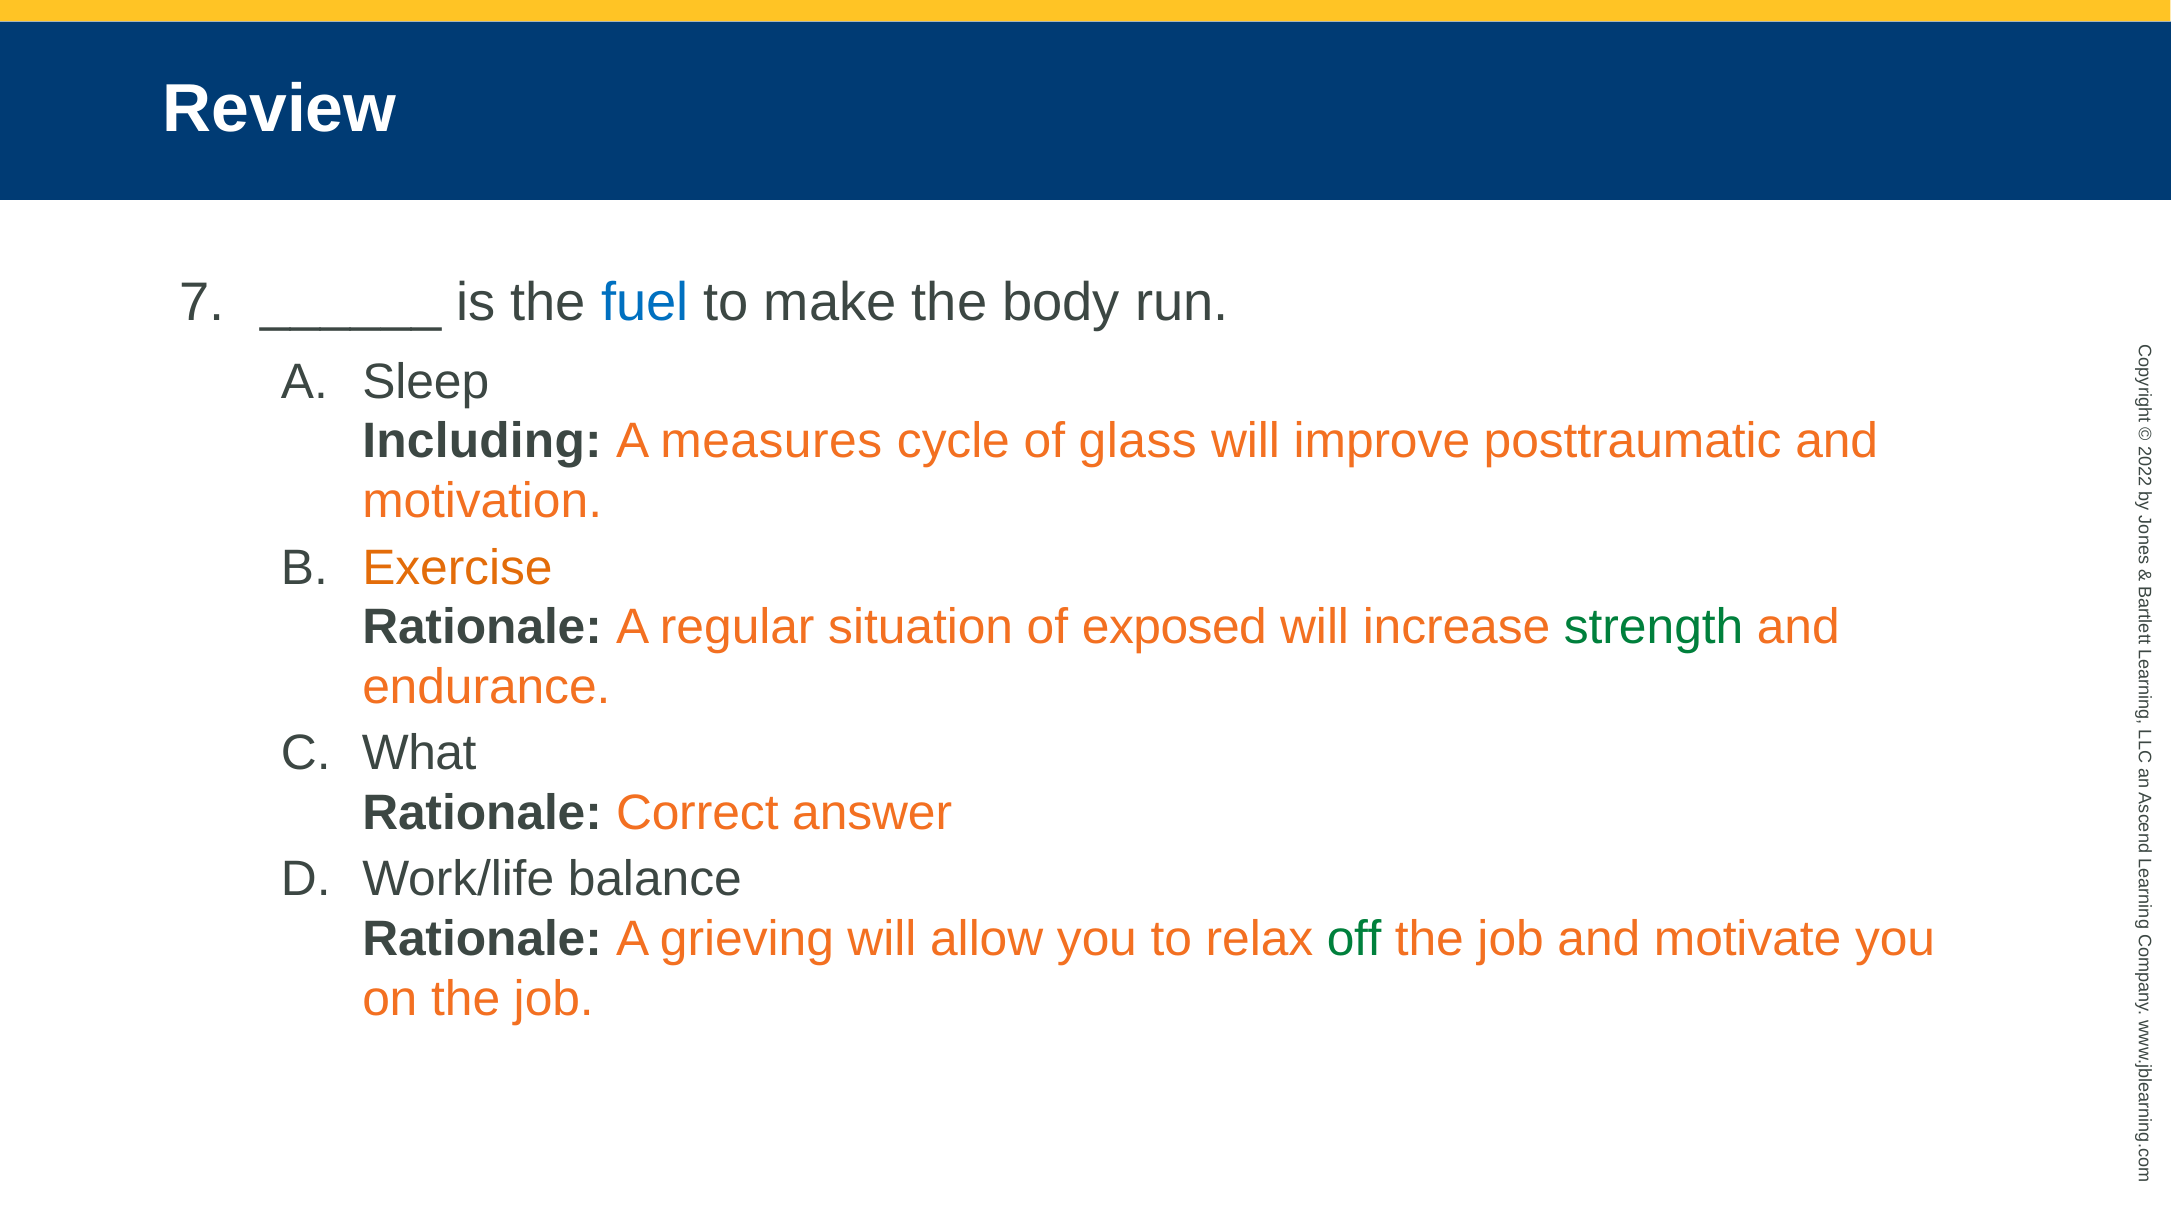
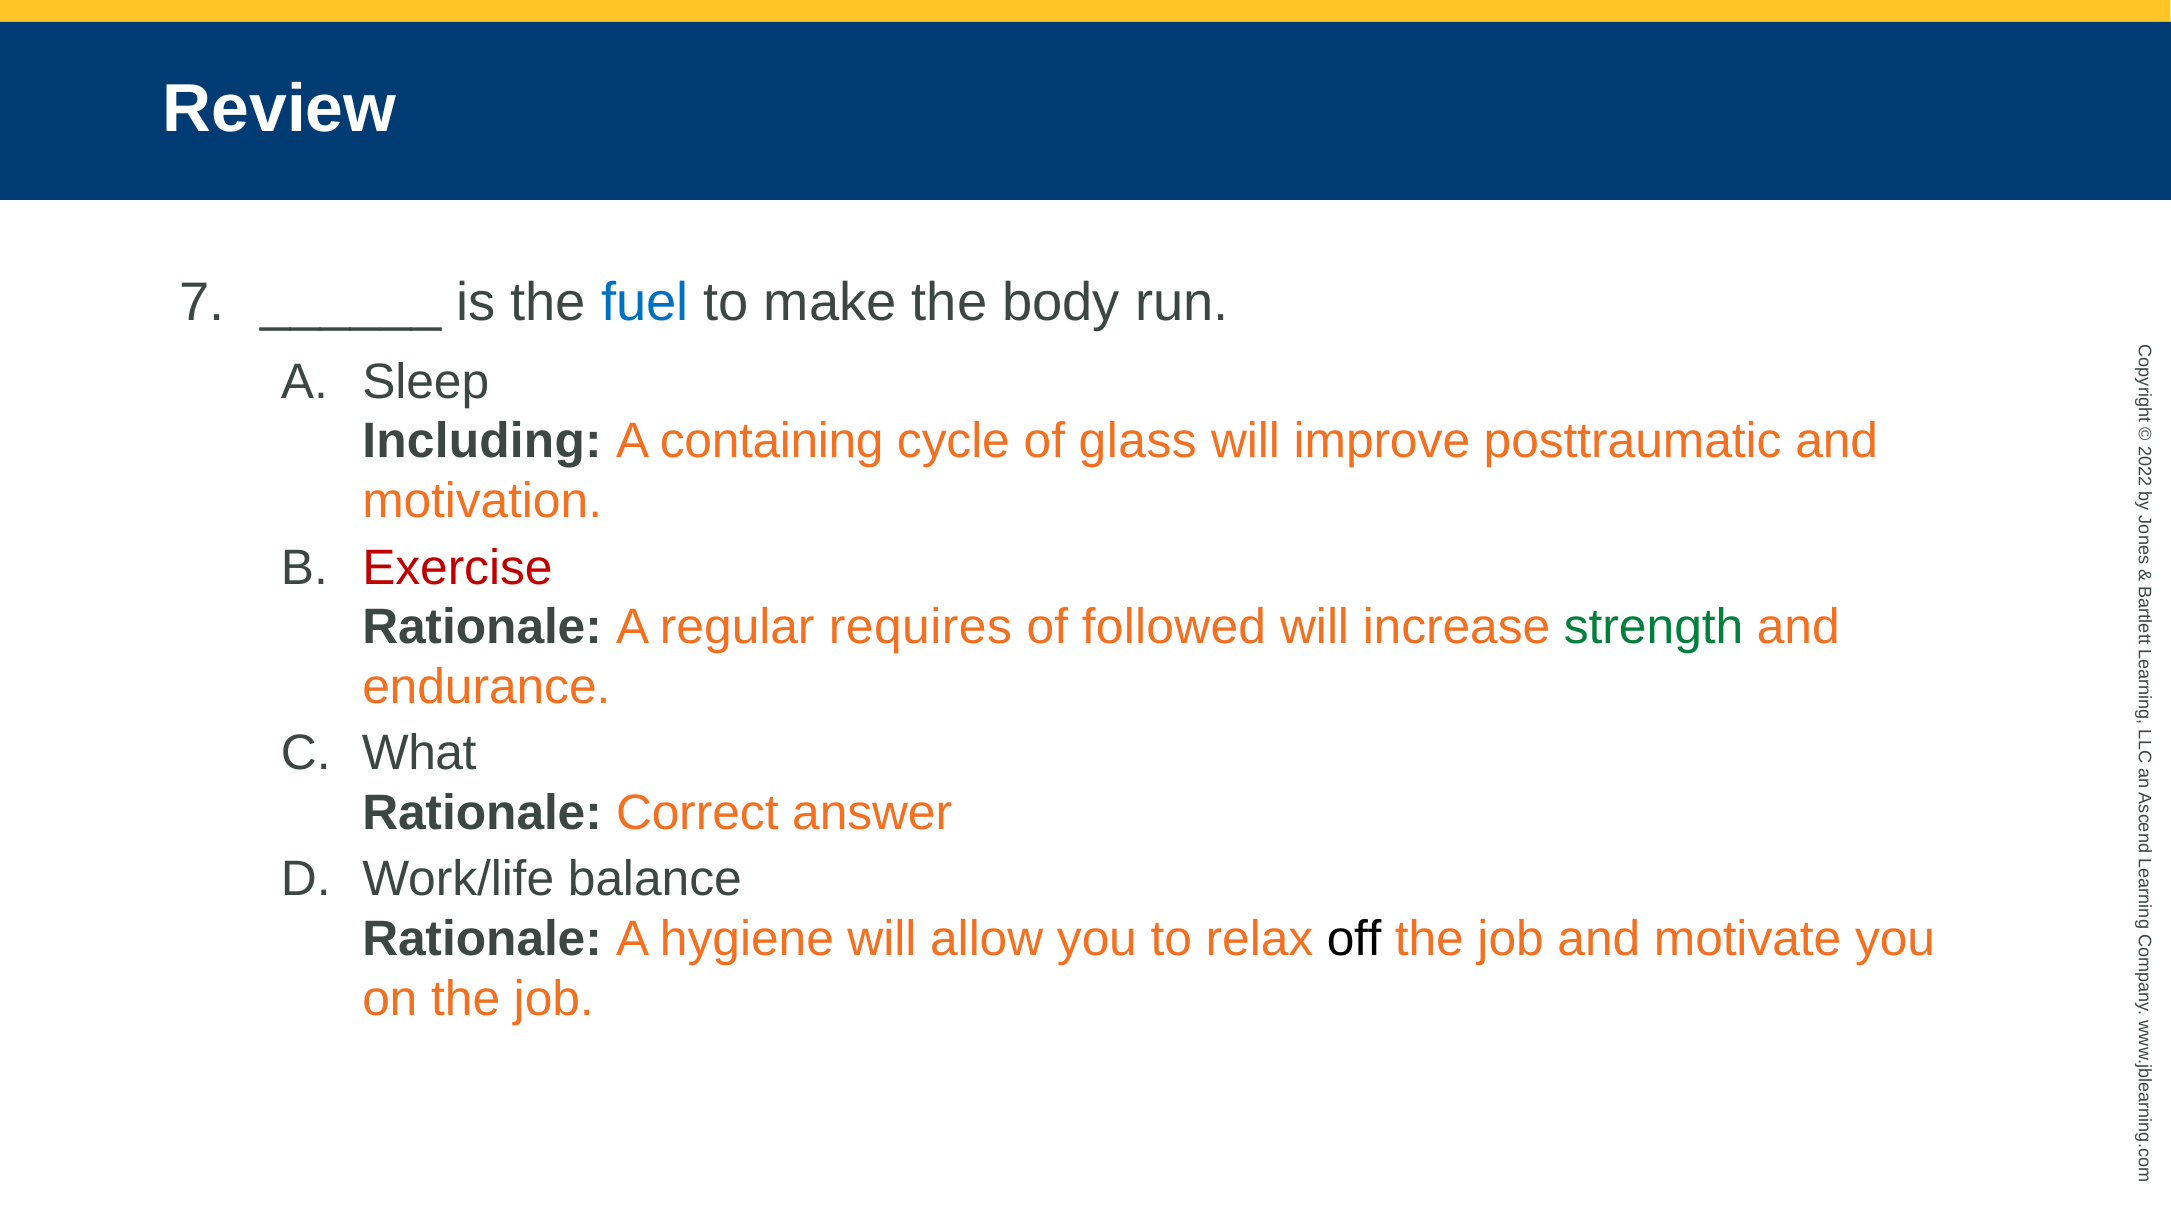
measures: measures -> containing
Exercise colour: orange -> red
situation: situation -> requires
exposed: exposed -> followed
grieving: grieving -> hygiene
off colour: green -> black
